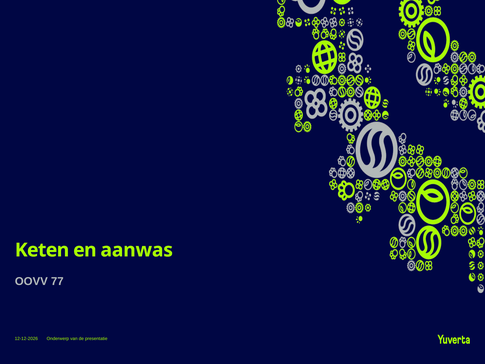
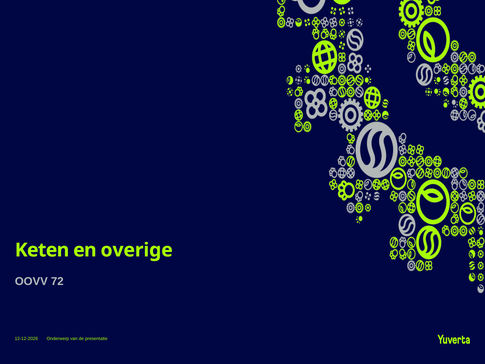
aanwas: aanwas -> overige
77: 77 -> 72
